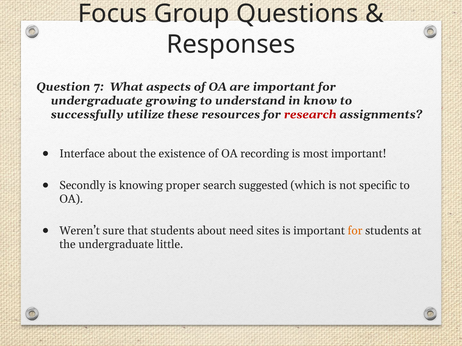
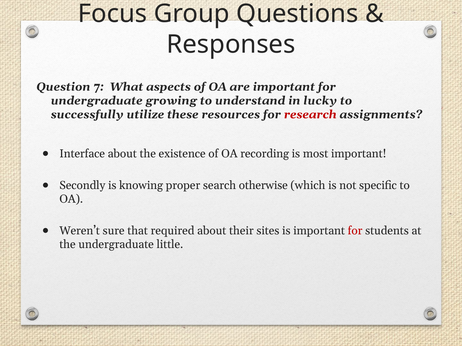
know: know -> lucky
suggested: suggested -> otherwise
that students: students -> required
need: need -> their
for at (355, 231) colour: orange -> red
